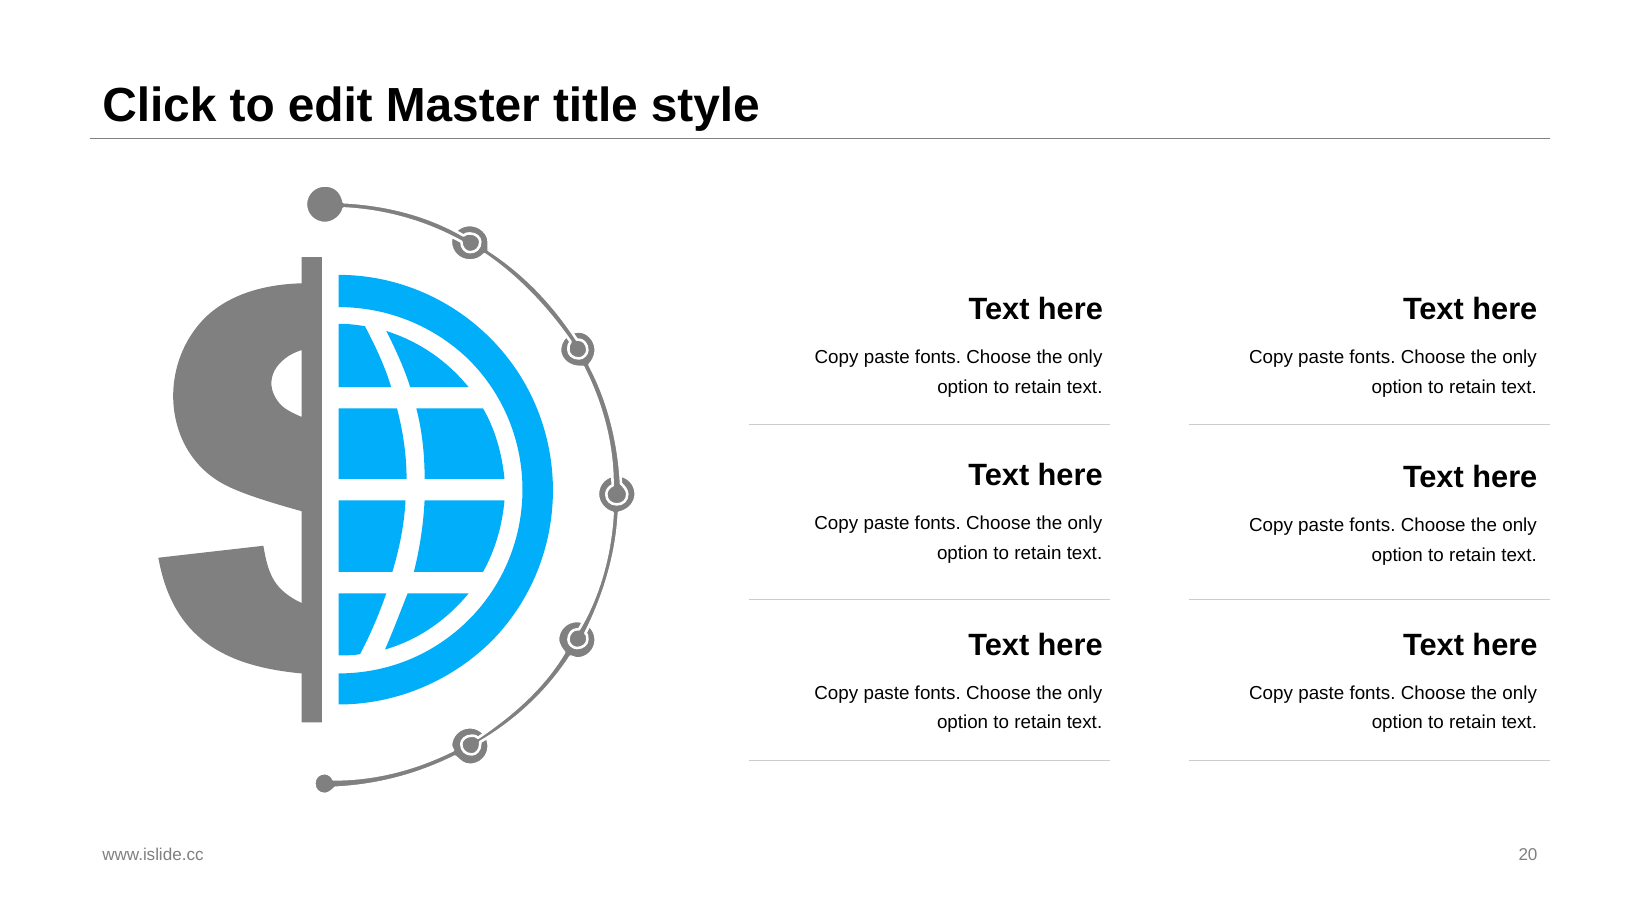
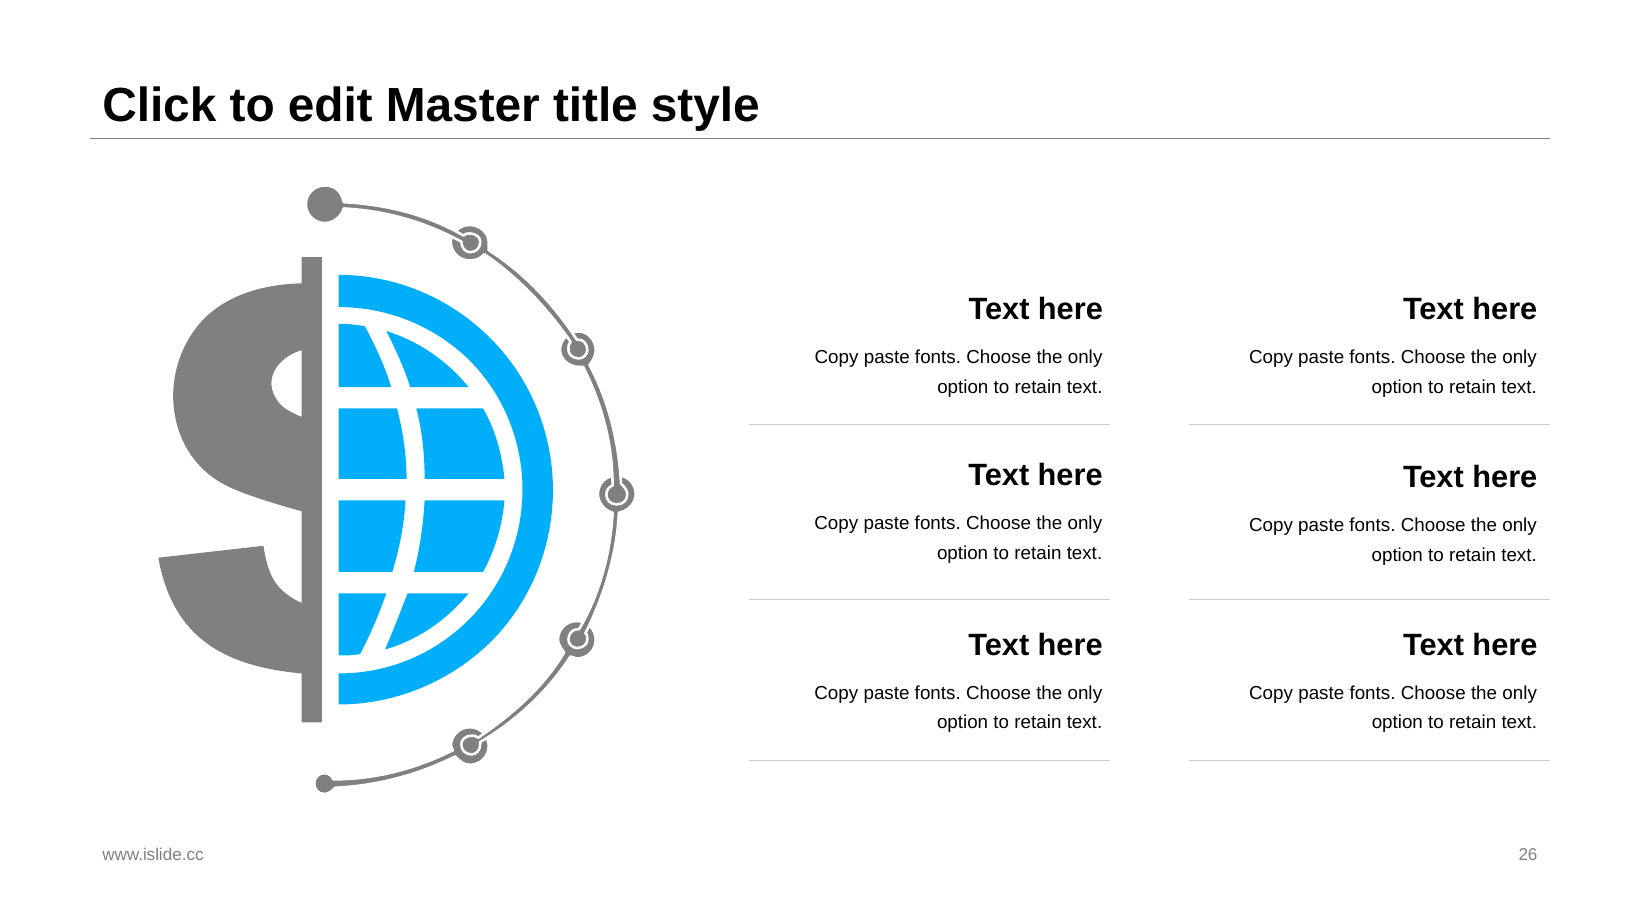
20: 20 -> 26
